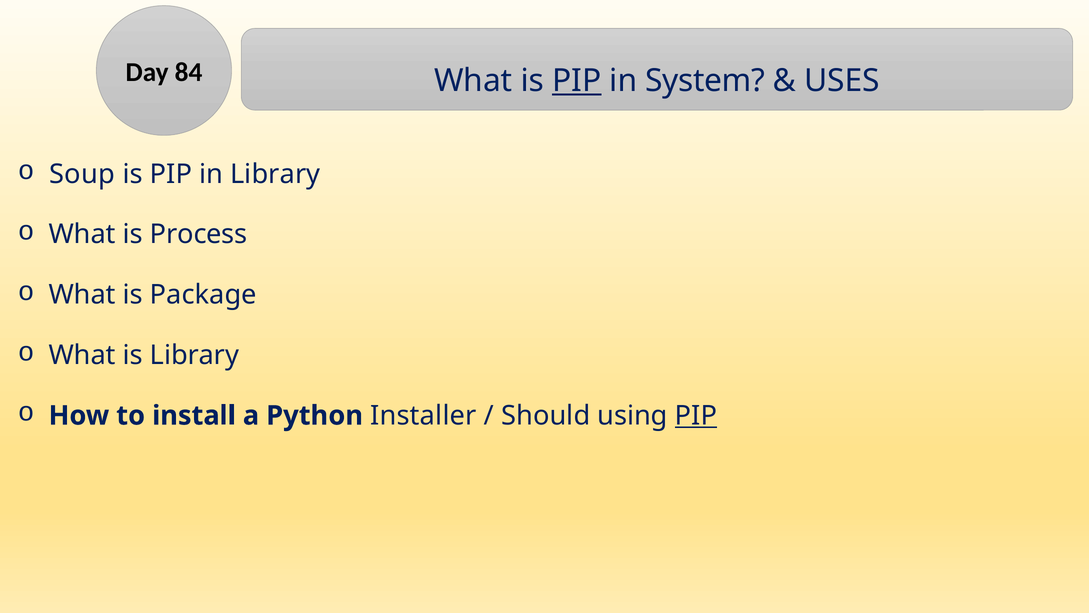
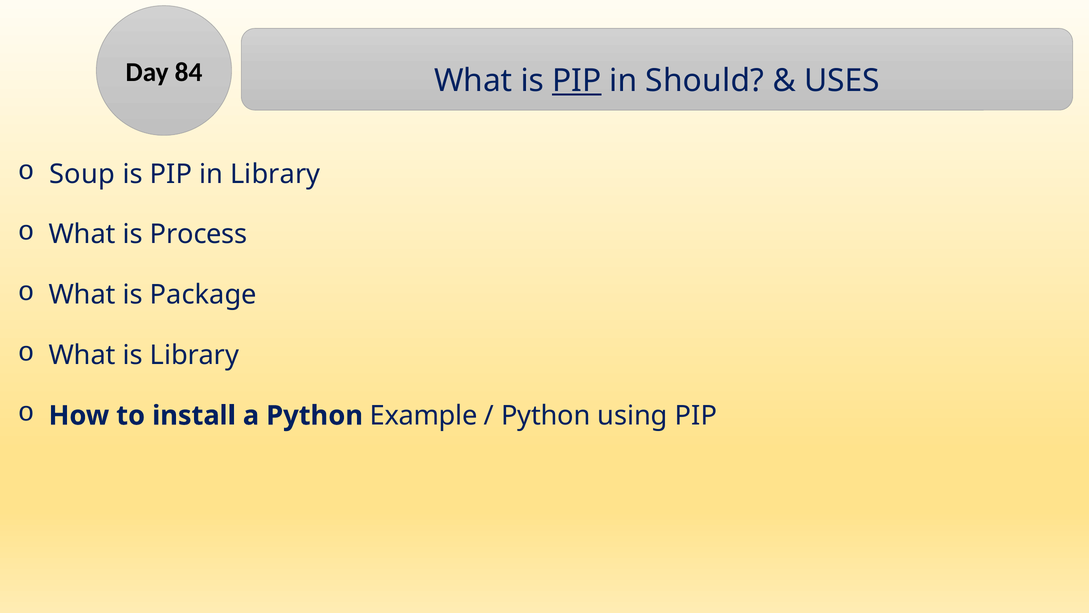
System: System -> Should
Installer: Installer -> Example
Should at (546, 415): Should -> Python
PIP at (696, 415) underline: present -> none
